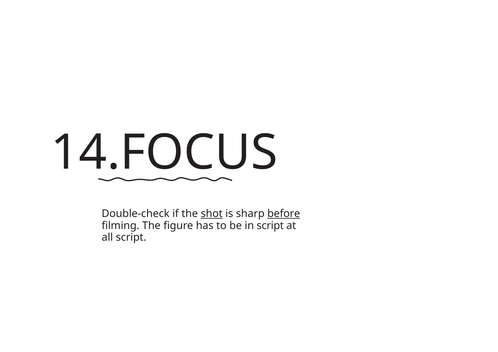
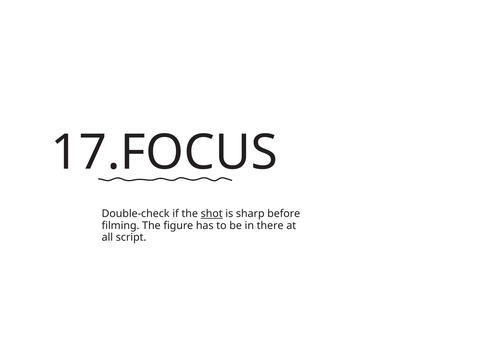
14.FOCUS: 14.FOCUS -> 17.FOCUS
before underline: present -> none
in script: script -> there
